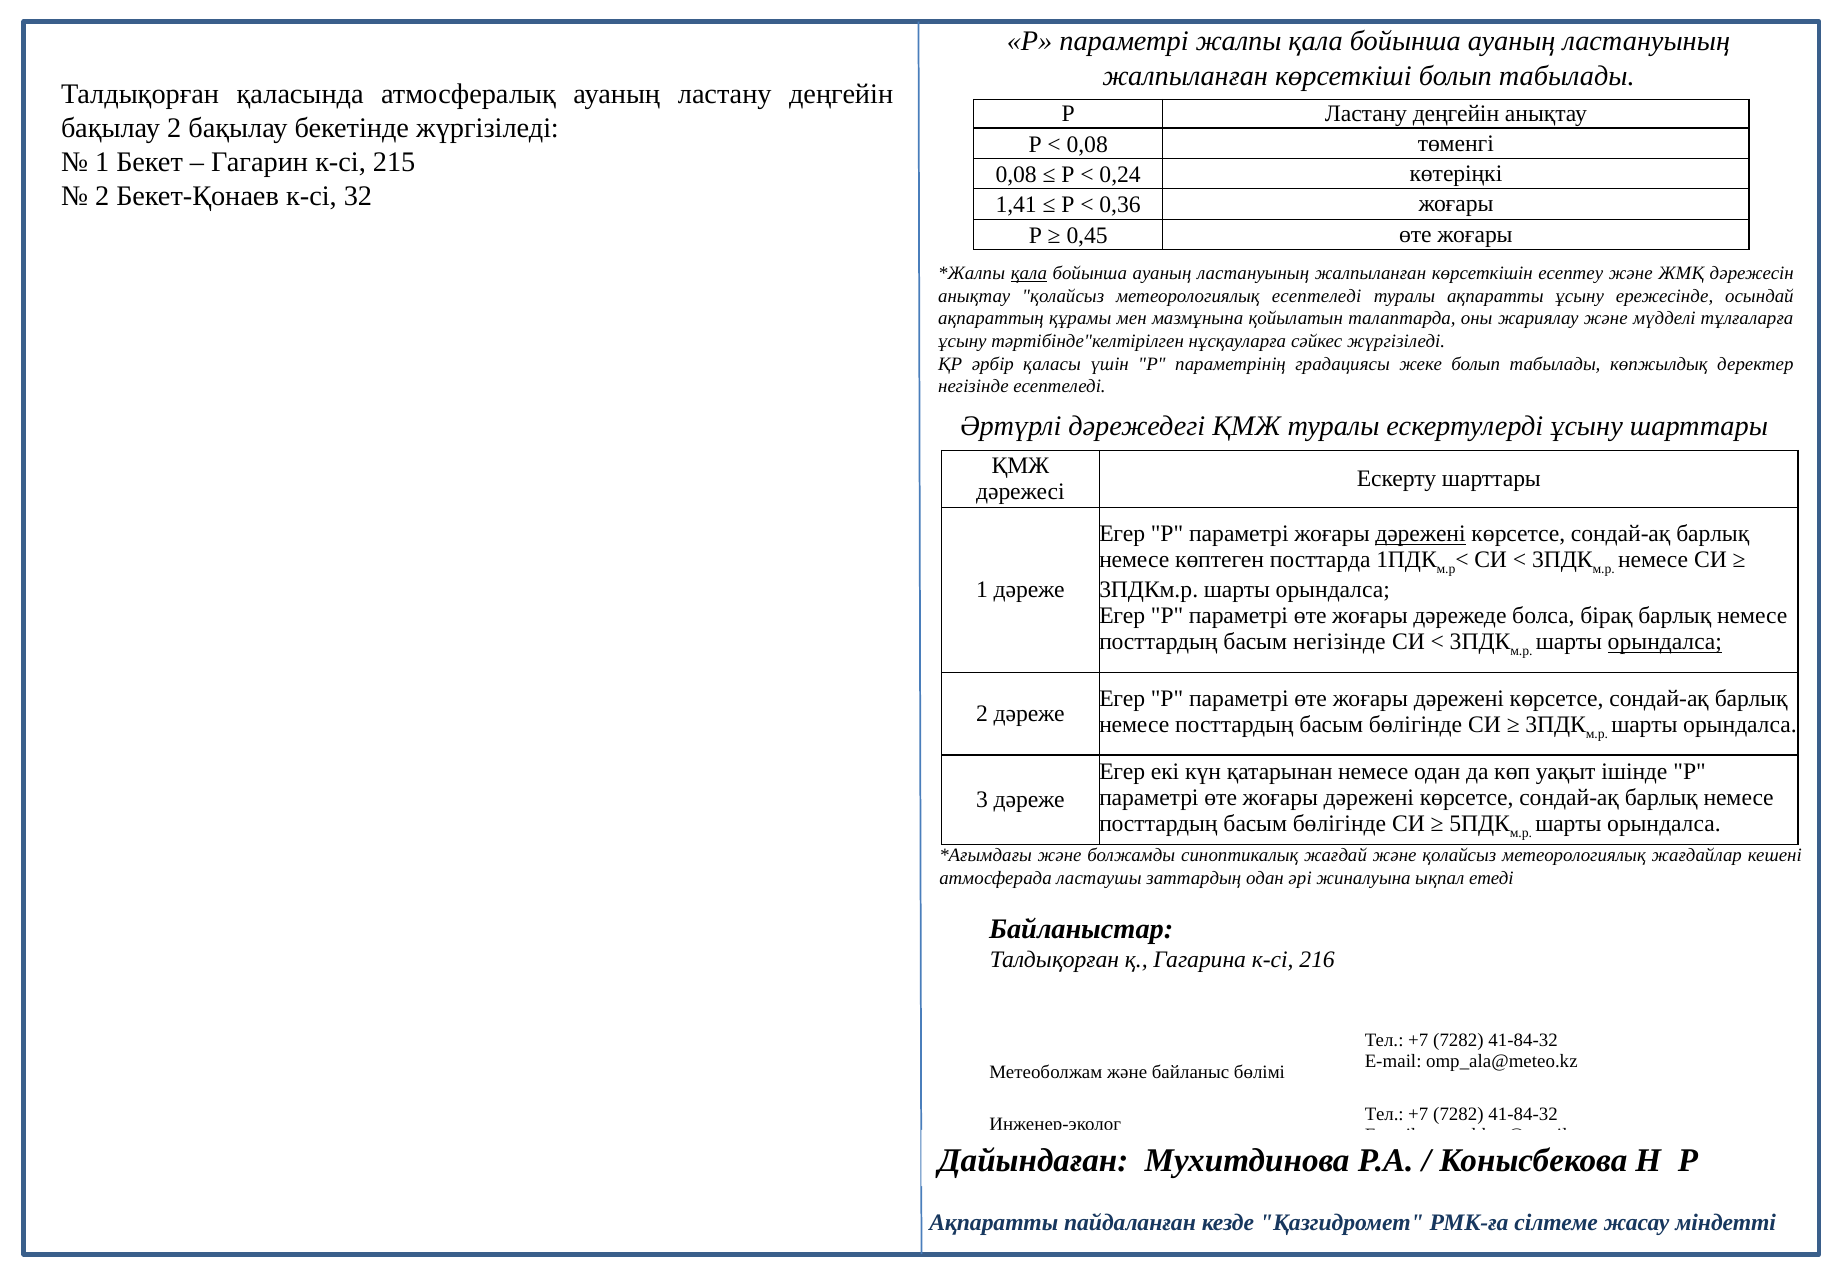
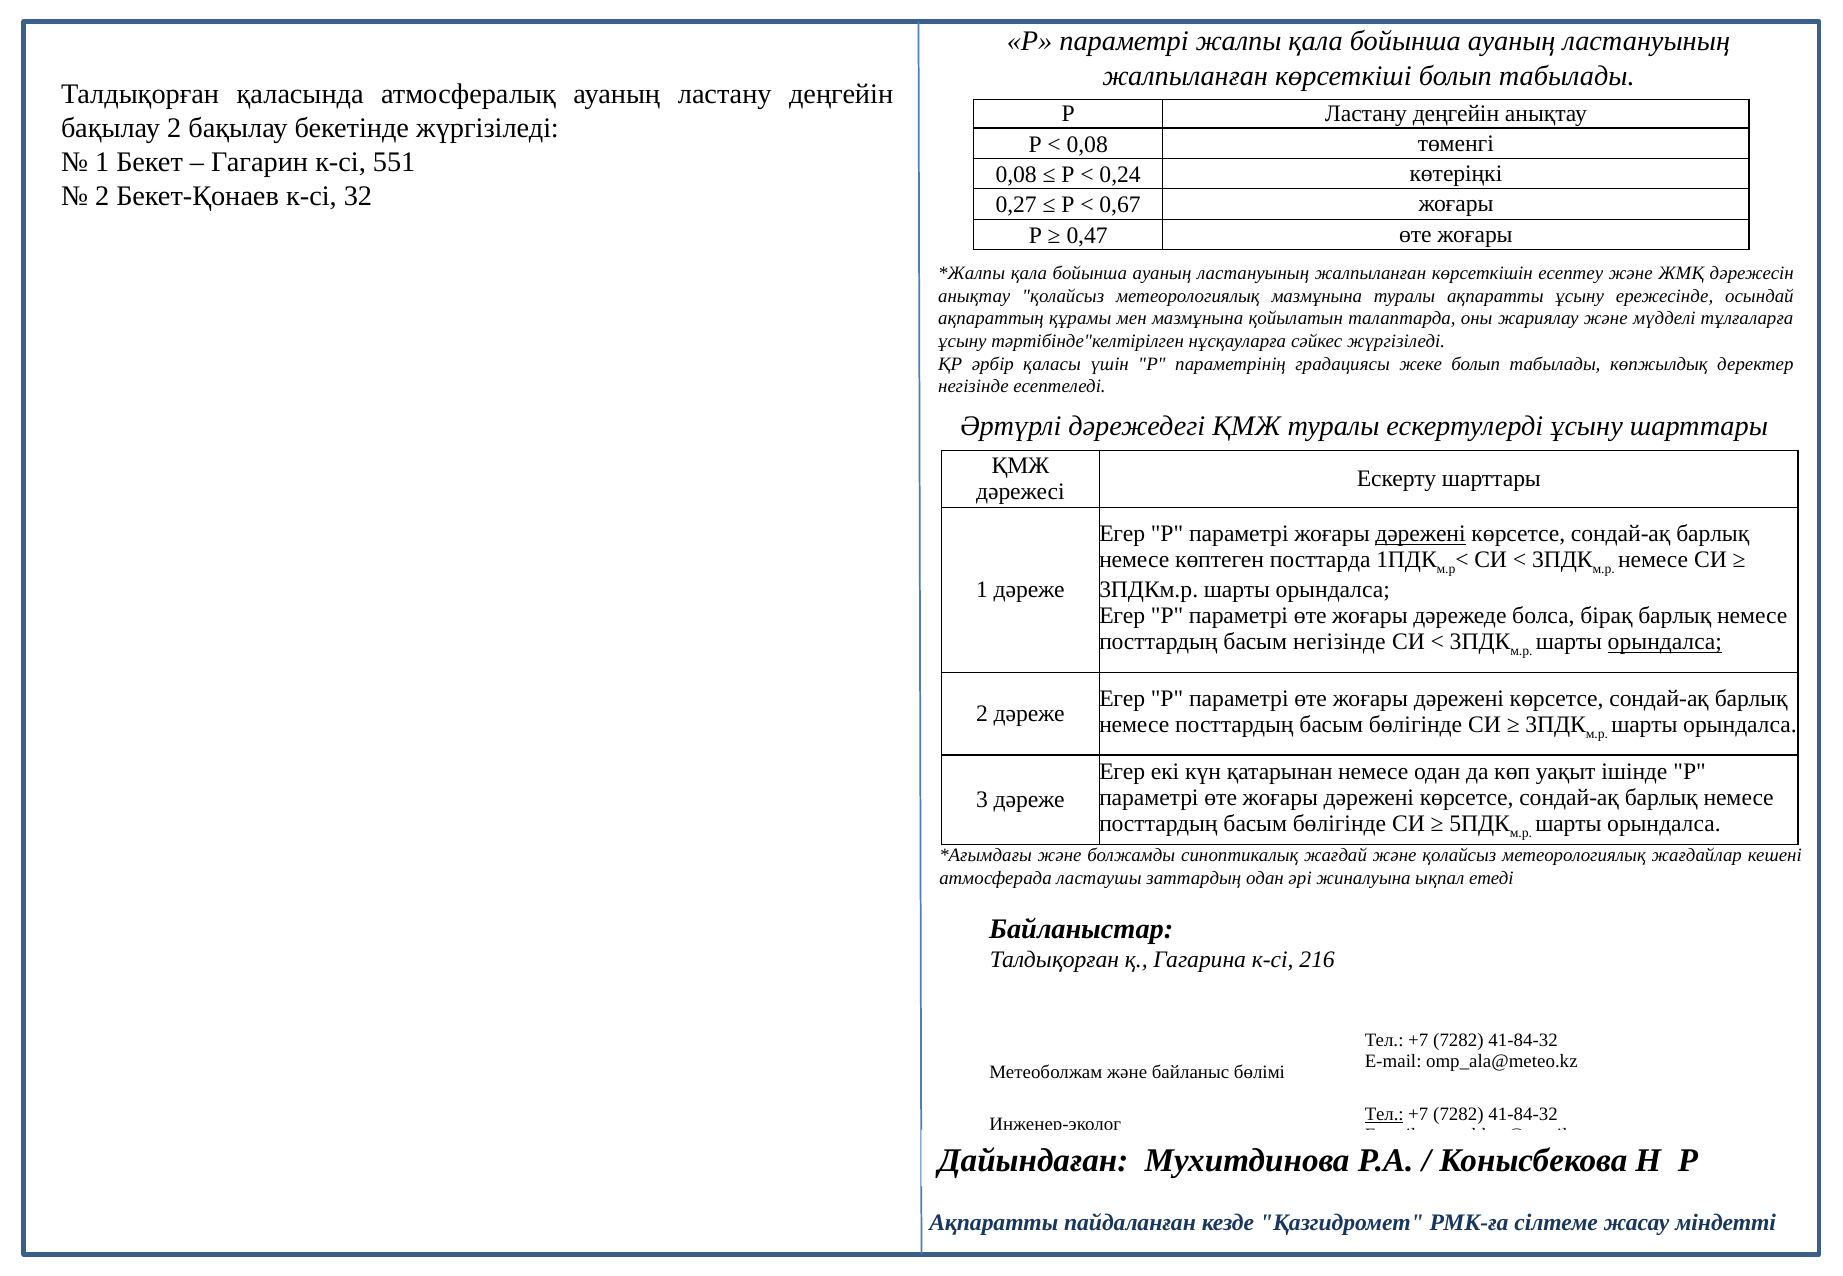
215: 215 -> 551
1,41: 1,41 -> 0,27
0,36: 0,36 -> 0,67
0,45: 0,45 -> 0,47
қала at (1029, 273) underline: present -> none
метеорологиялық есептеледі: есептеледі -> мазмұнына
Тел at (1384, 1114) underline: none -> present
